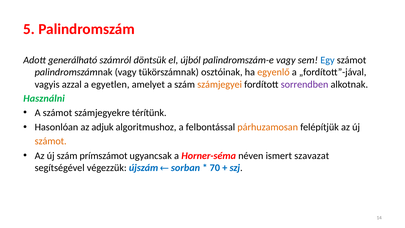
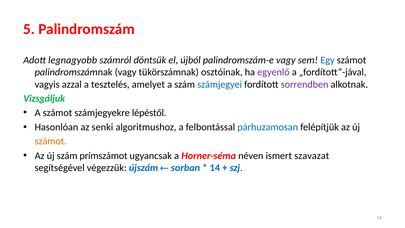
generálható: generálható -> legnagyobb
egyenlő colour: orange -> purple
egyetlen: egyetlen -> tesztelés
számjegyei colour: orange -> blue
Használni: Használni -> Vizsgáljuk
térítünk: térítünk -> lépéstől
adjuk: adjuk -> senki
párhuzamosan colour: orange -> blue
70 at (215, 168): 70 -> 14
